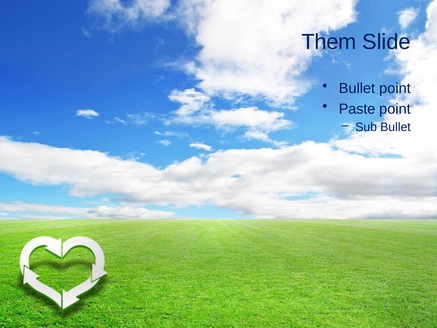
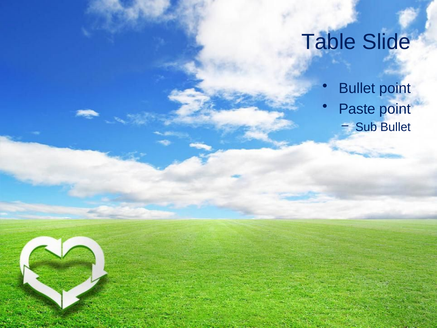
Them: Them -> Table
